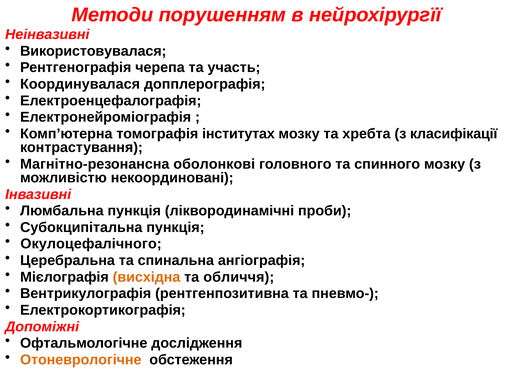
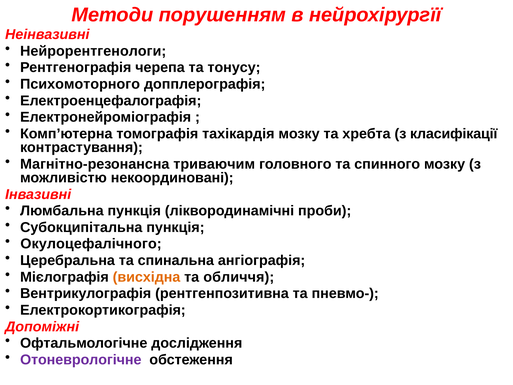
Використовувалася: Використовувалася -> Нейрорентгенологи
участь: участь -> тонусу
Координувалася: Координувалася -> Психомоторного
інститутах: інститутах -> тахікардія
оболонкові: оболонкові -> триваючим
Отоневрологічне colour: orange -> purple
